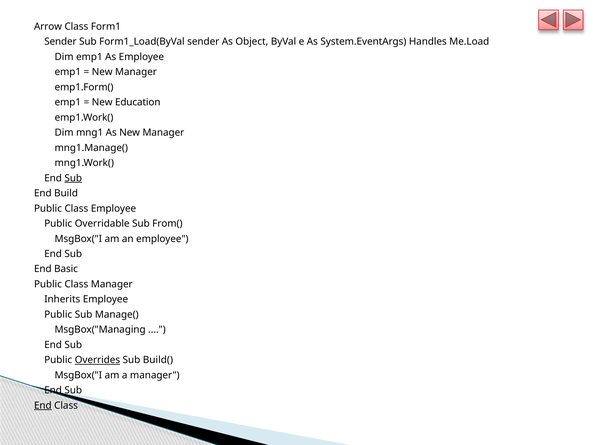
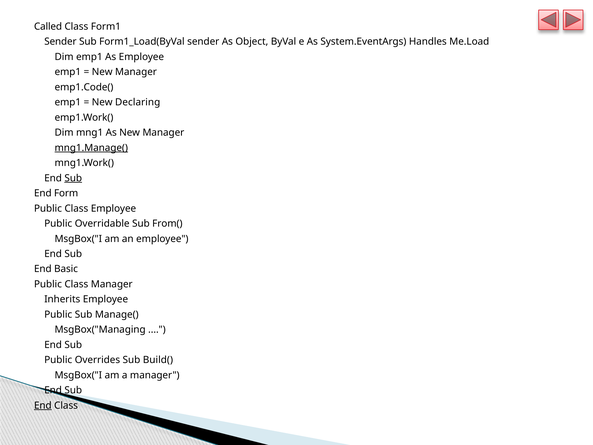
Arrow: Arrow -> Called
emp1.Form(: emp1.Form( -> emp1.Code(
Education: Education -> Declaring
mng1.Manage( underline: none -> present
Build: Build -> Form
Overrides underline: present -> none
